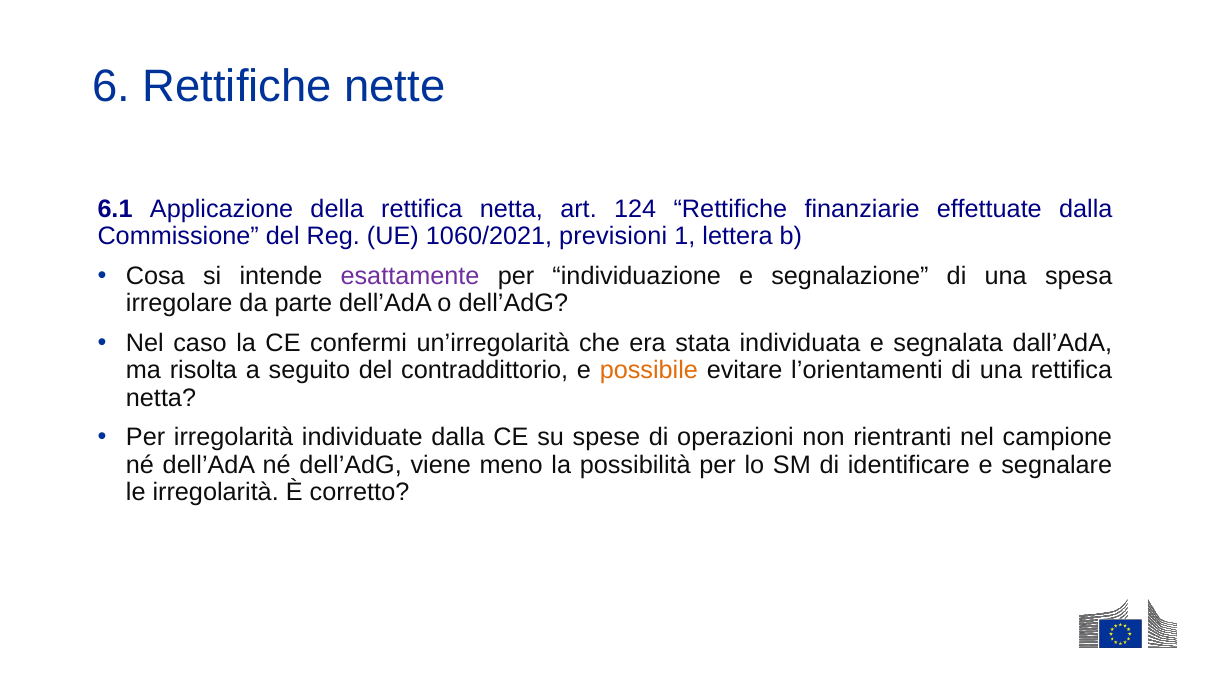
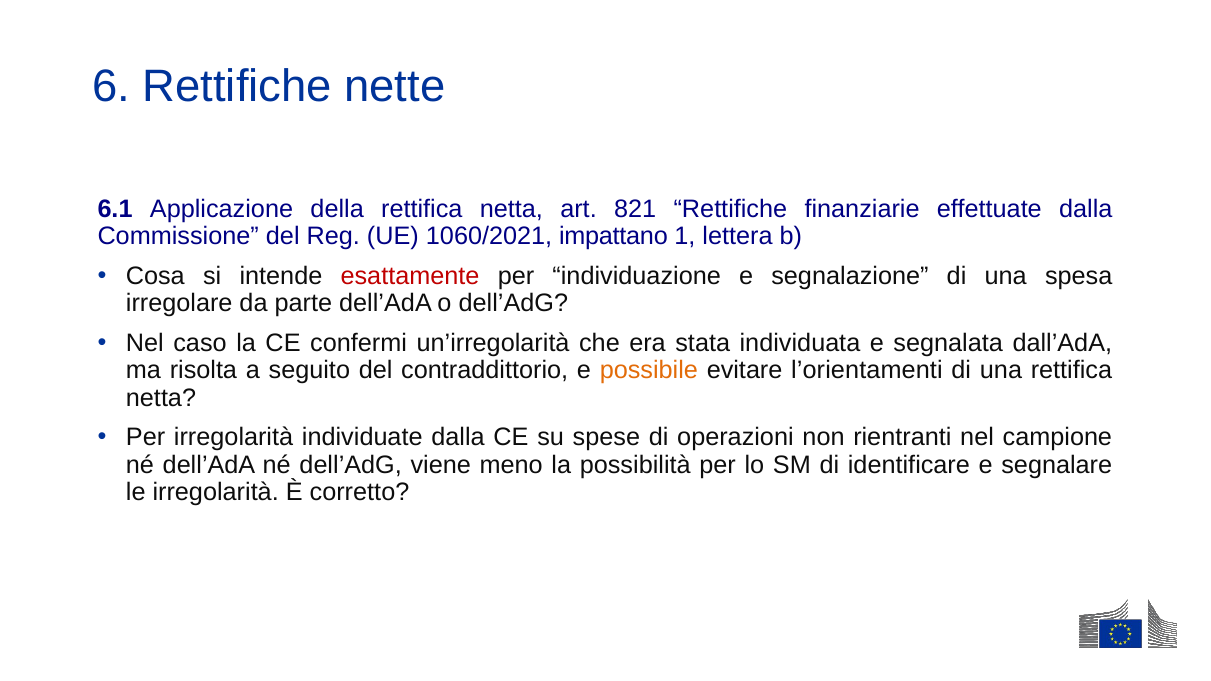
124: 124 -> 821
previsioni: previsioni -> impattano
esattamente colour: purple -> red
